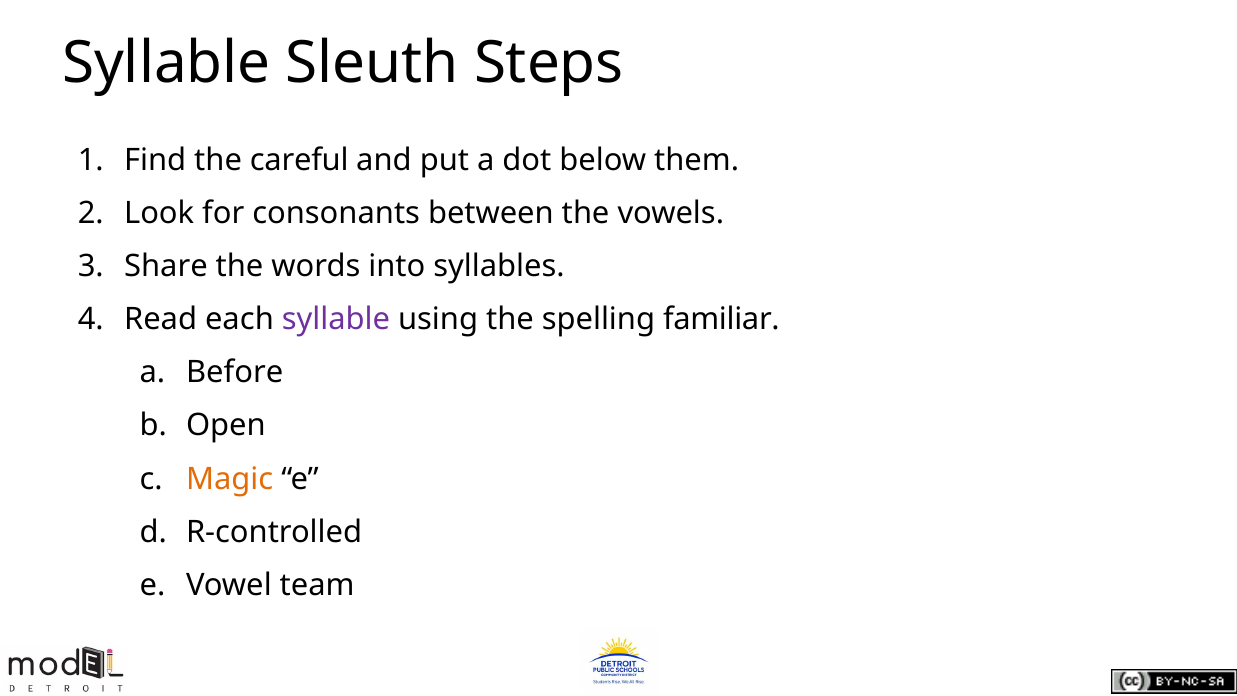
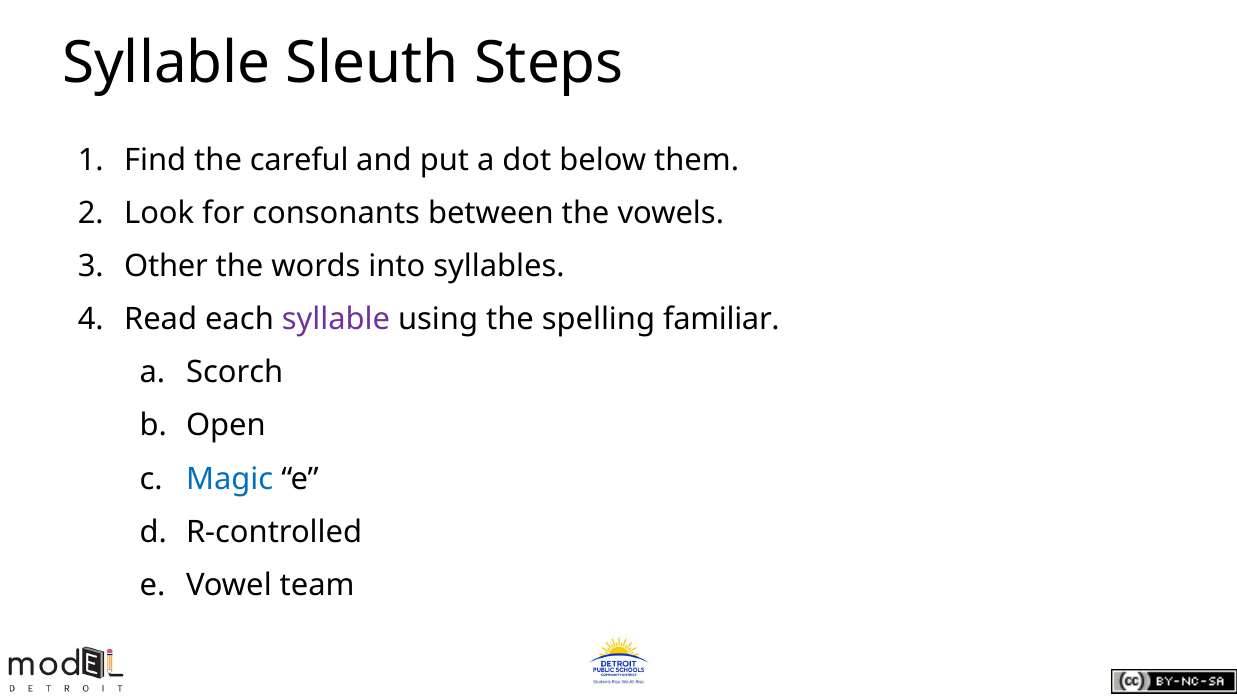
Share: Share -> Other
Before: Before -> Scorch
Magic colour: orange -> blue
